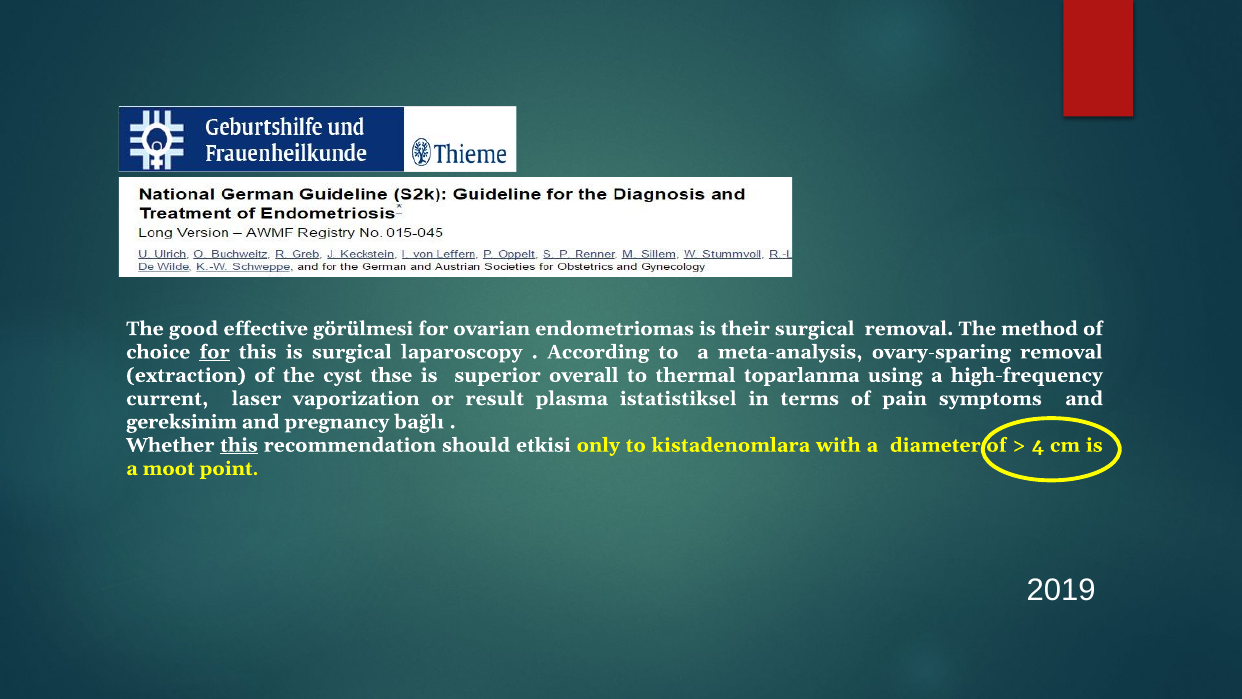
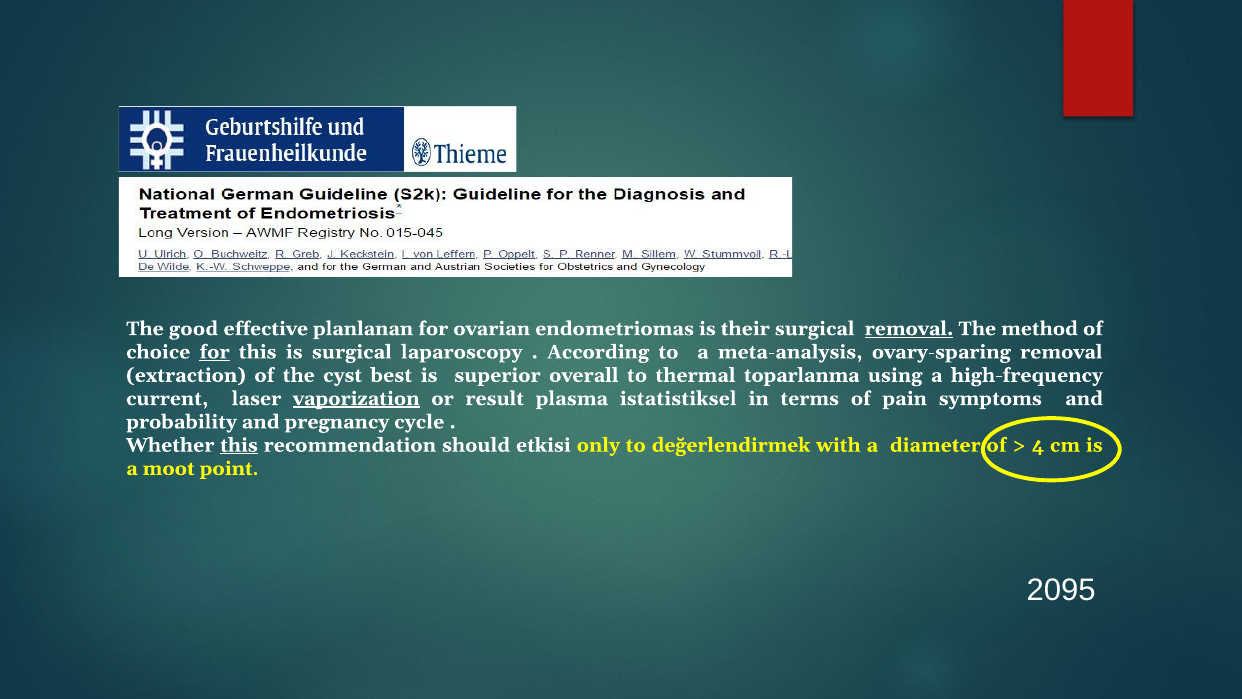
görülmesi: görülmesi -> planlanan
removal at (909, 329) underline: none -> present
thse: thse -> best
vaporization underline: none -> present
gereksinim: gereksinim -> probability
bağlı: bağlı -> cycle
kistadenomlara: kistadenomlara -> değerlendirmek
2019: 2019 -> 2095
